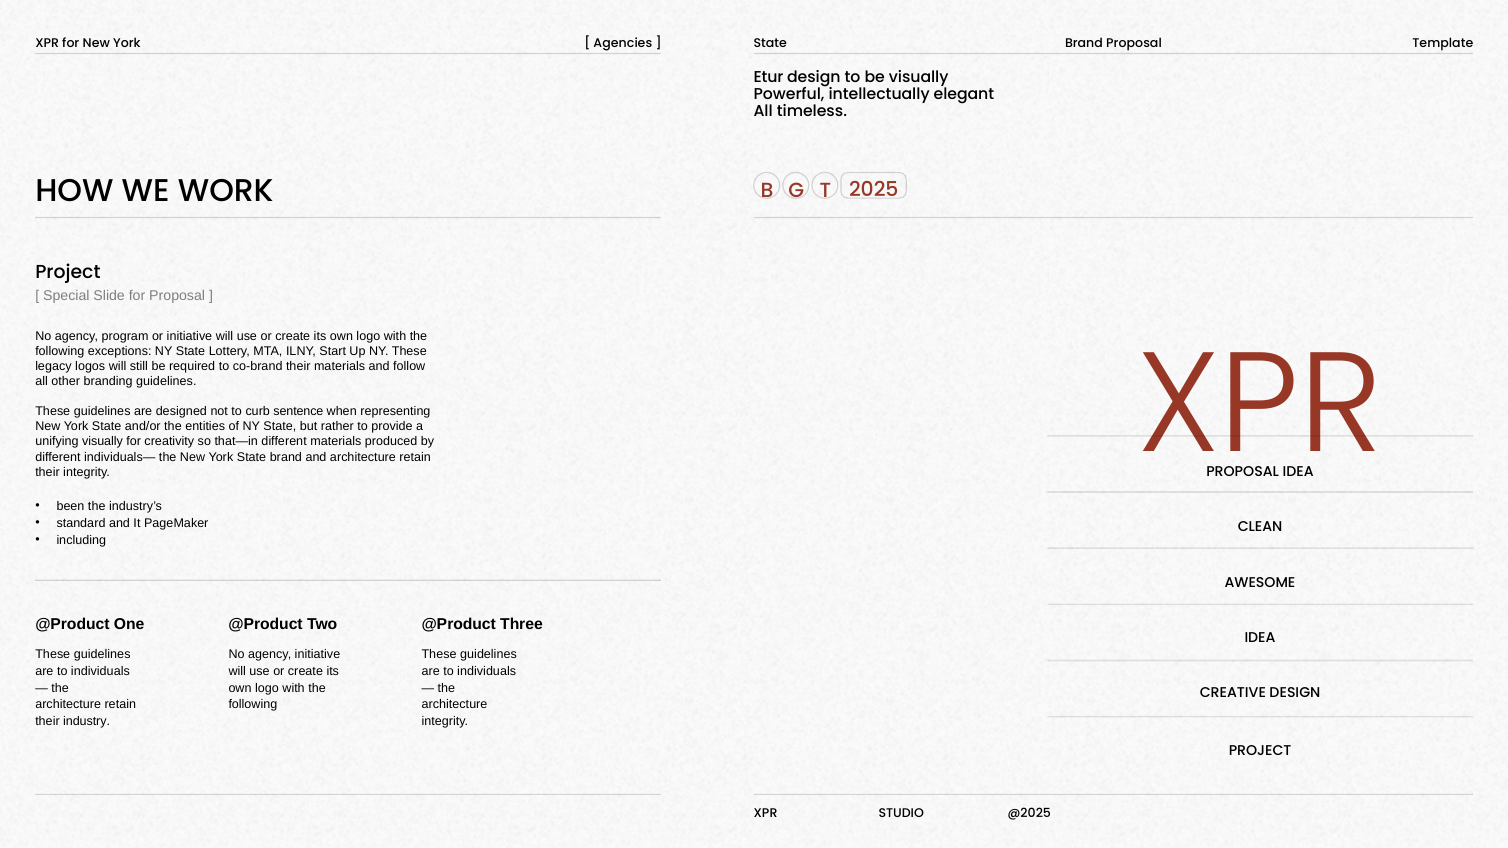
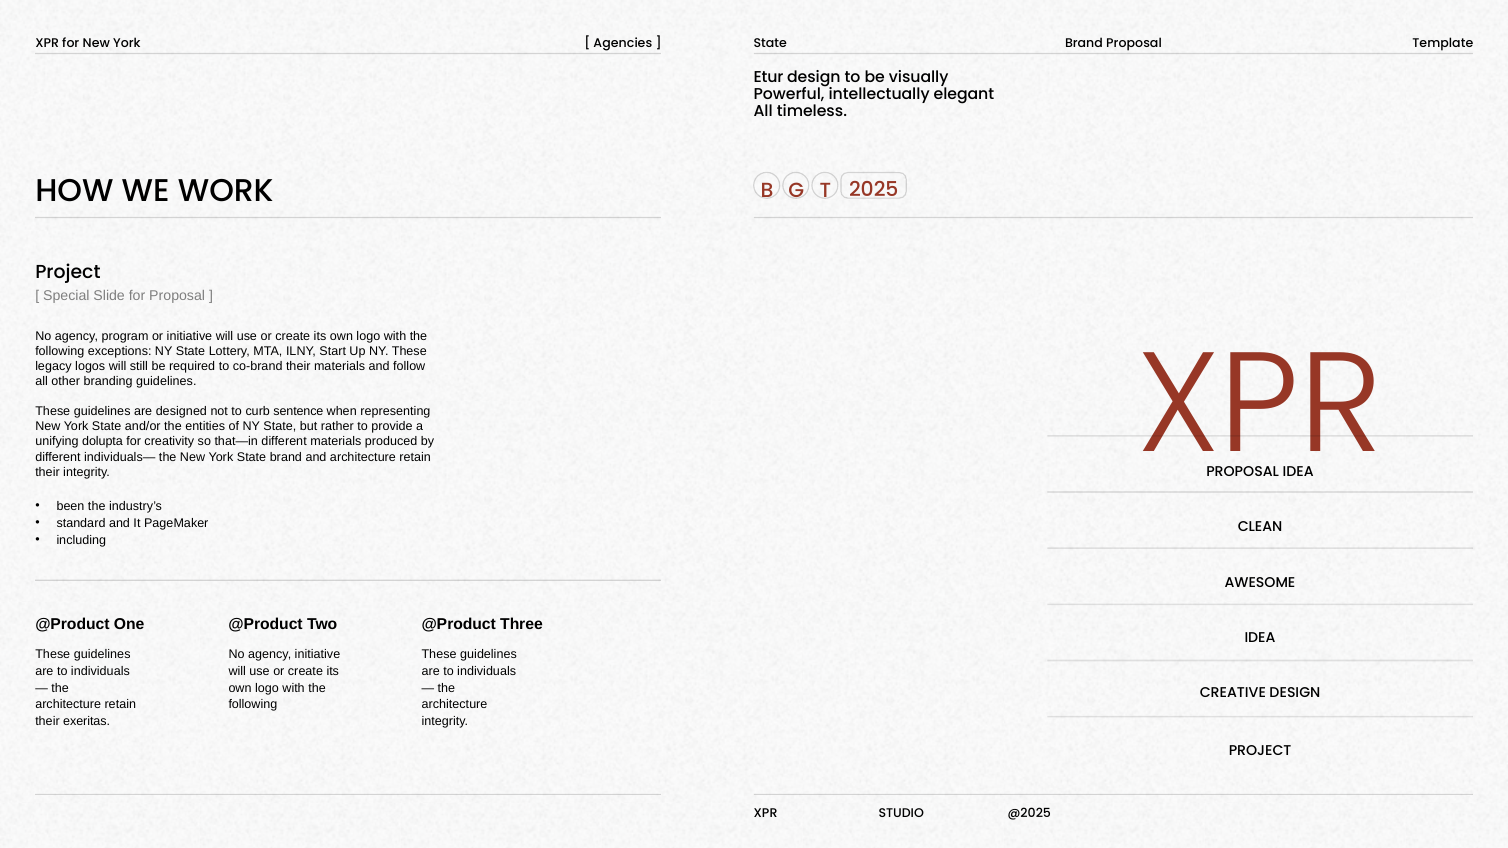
unifying visually: visually -> dolupta
industry: industry -> exeritas
